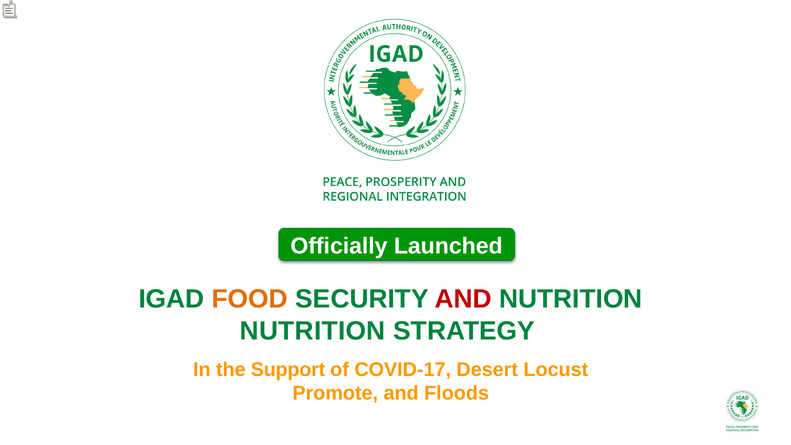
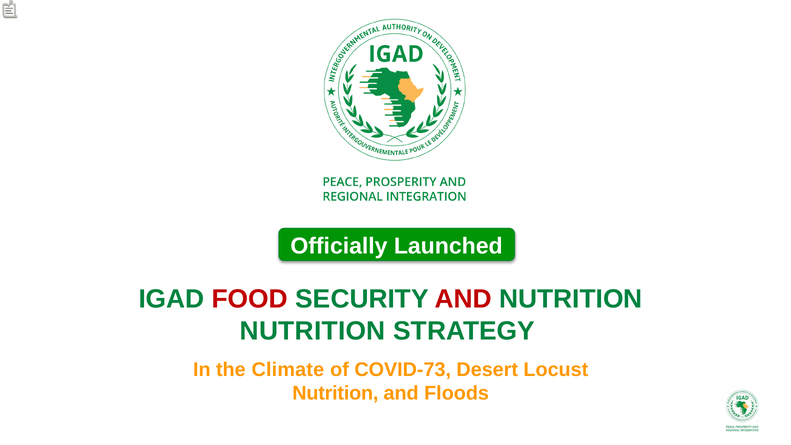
FOOD colour: orange -> red
Support: Support -> Climate
COVID-17: COVID-17 -> COVID-73
Promote at (335, 393): Promote -> Nutrition
